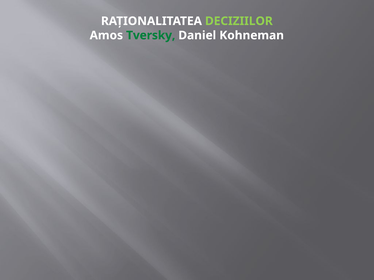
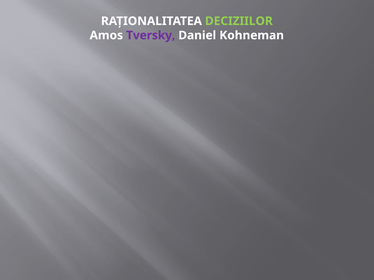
Tversky colour: green -> purple
